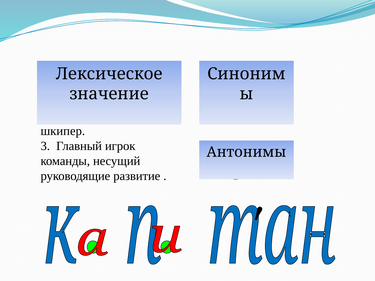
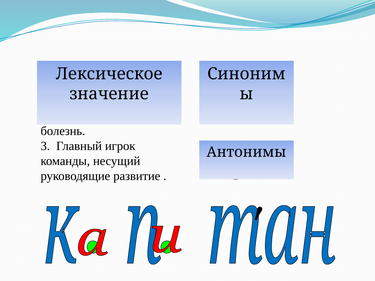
шкипер at (63, 131): шкипер -> болезнь
